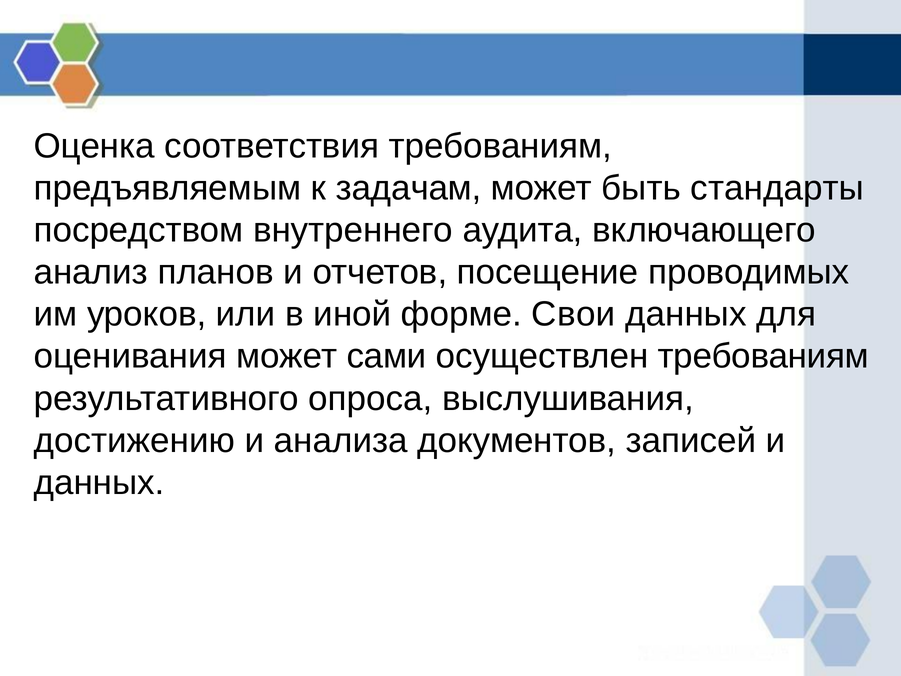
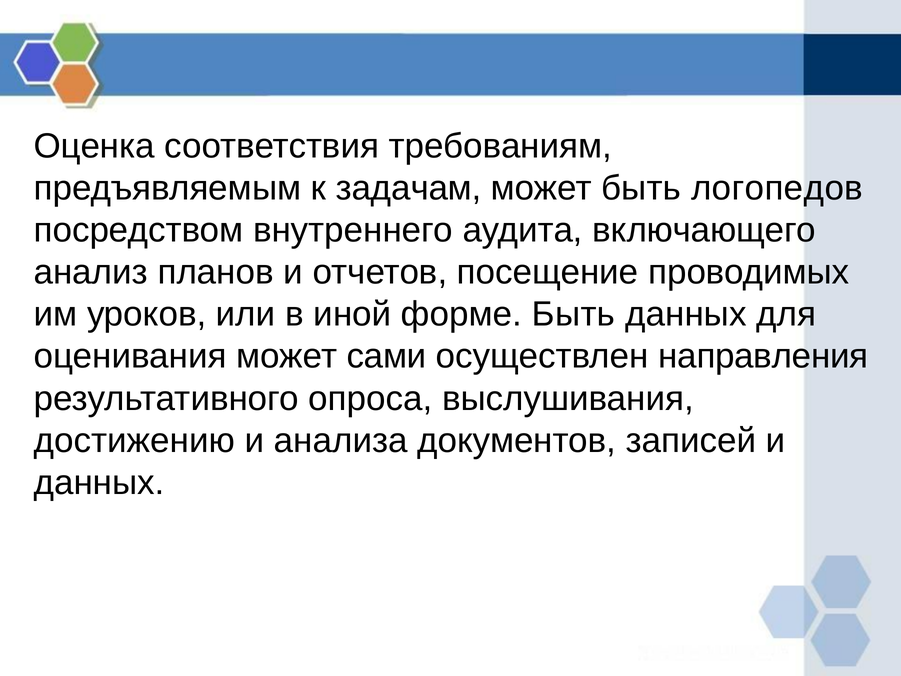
стандарты: стандарты -> логопедов
форме Свои: Свои -> Быть
осуществлен требованиям: требованиям -> направления
